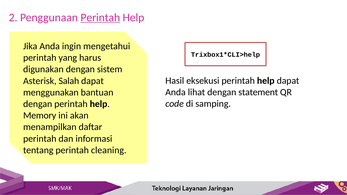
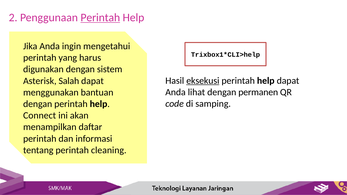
eksekusi underline: none -> present
statement: statement -> permanen
Memory: Memory -> Connect
